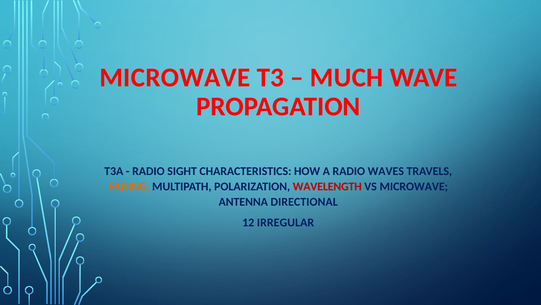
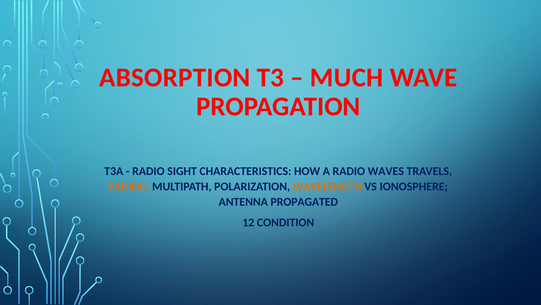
MICROWAVE at (175, 77): MICROWAVE -> ABSORPTION
WAVELENGTH colour: red -> orange
VS MICROWAVE: MICROWAVE -> IONOSPHERE
DIRECTIONAL: DIRECTIONAL -> PROPAGATED
IRREGULAR: IRREGULAR -> CONDITION
